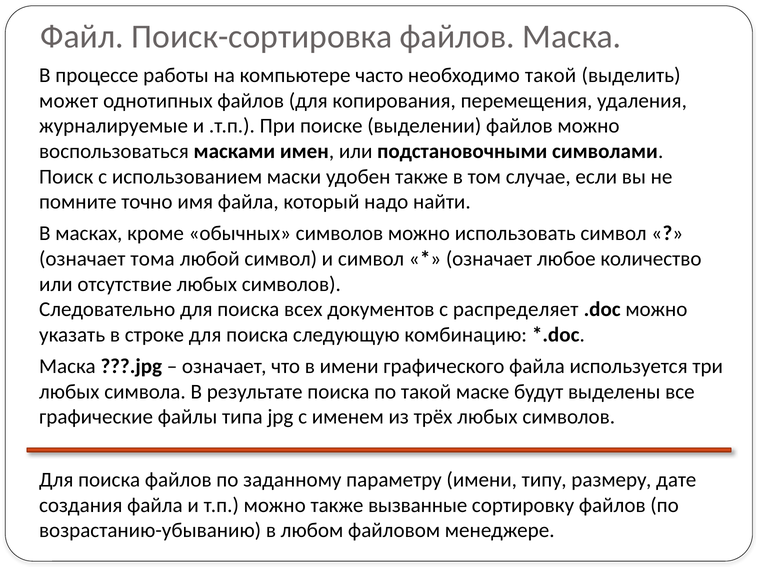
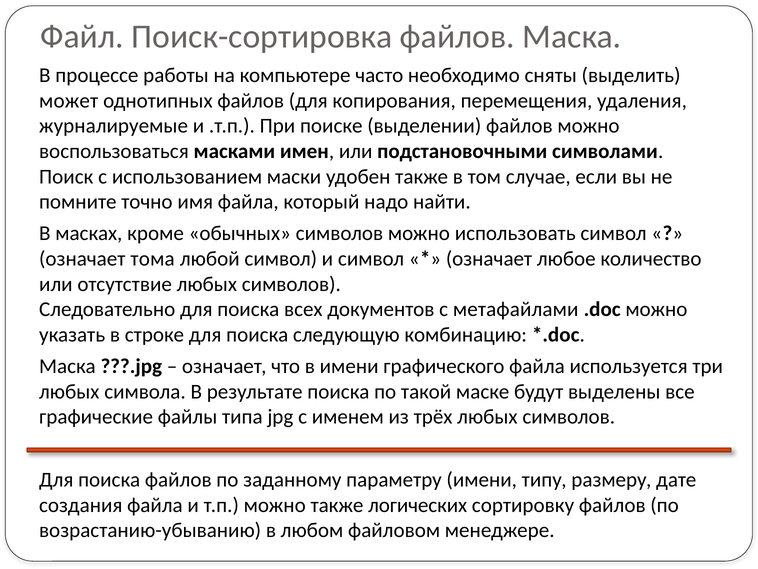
необходимо такой: такой -> сняты
распределяет: распределяет -> метафайлами
вызванные: вызванные -> логических
